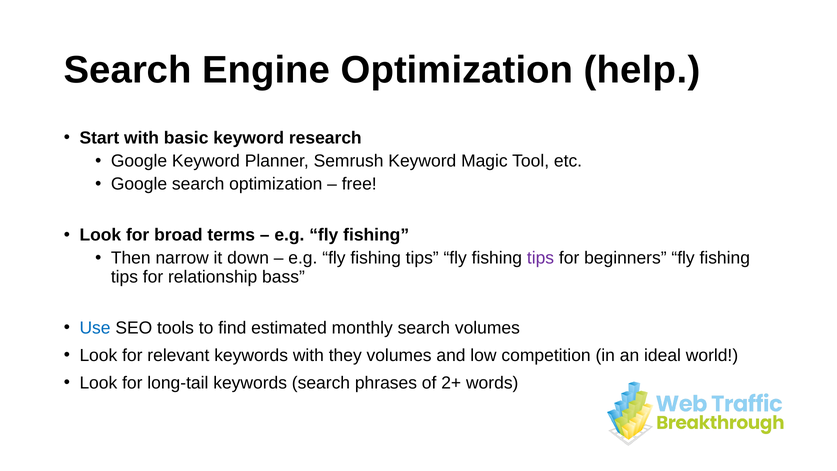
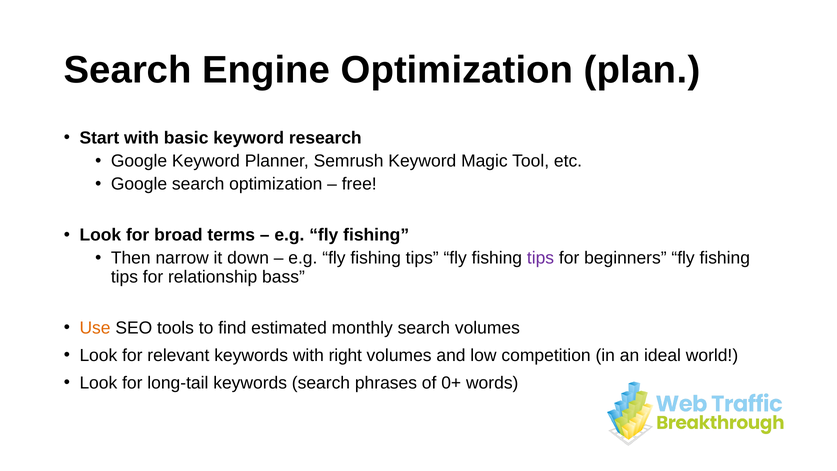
help: help -> plan
Use colour: blue -> orange
they: they -> right
2+: 2+ -> 0+
